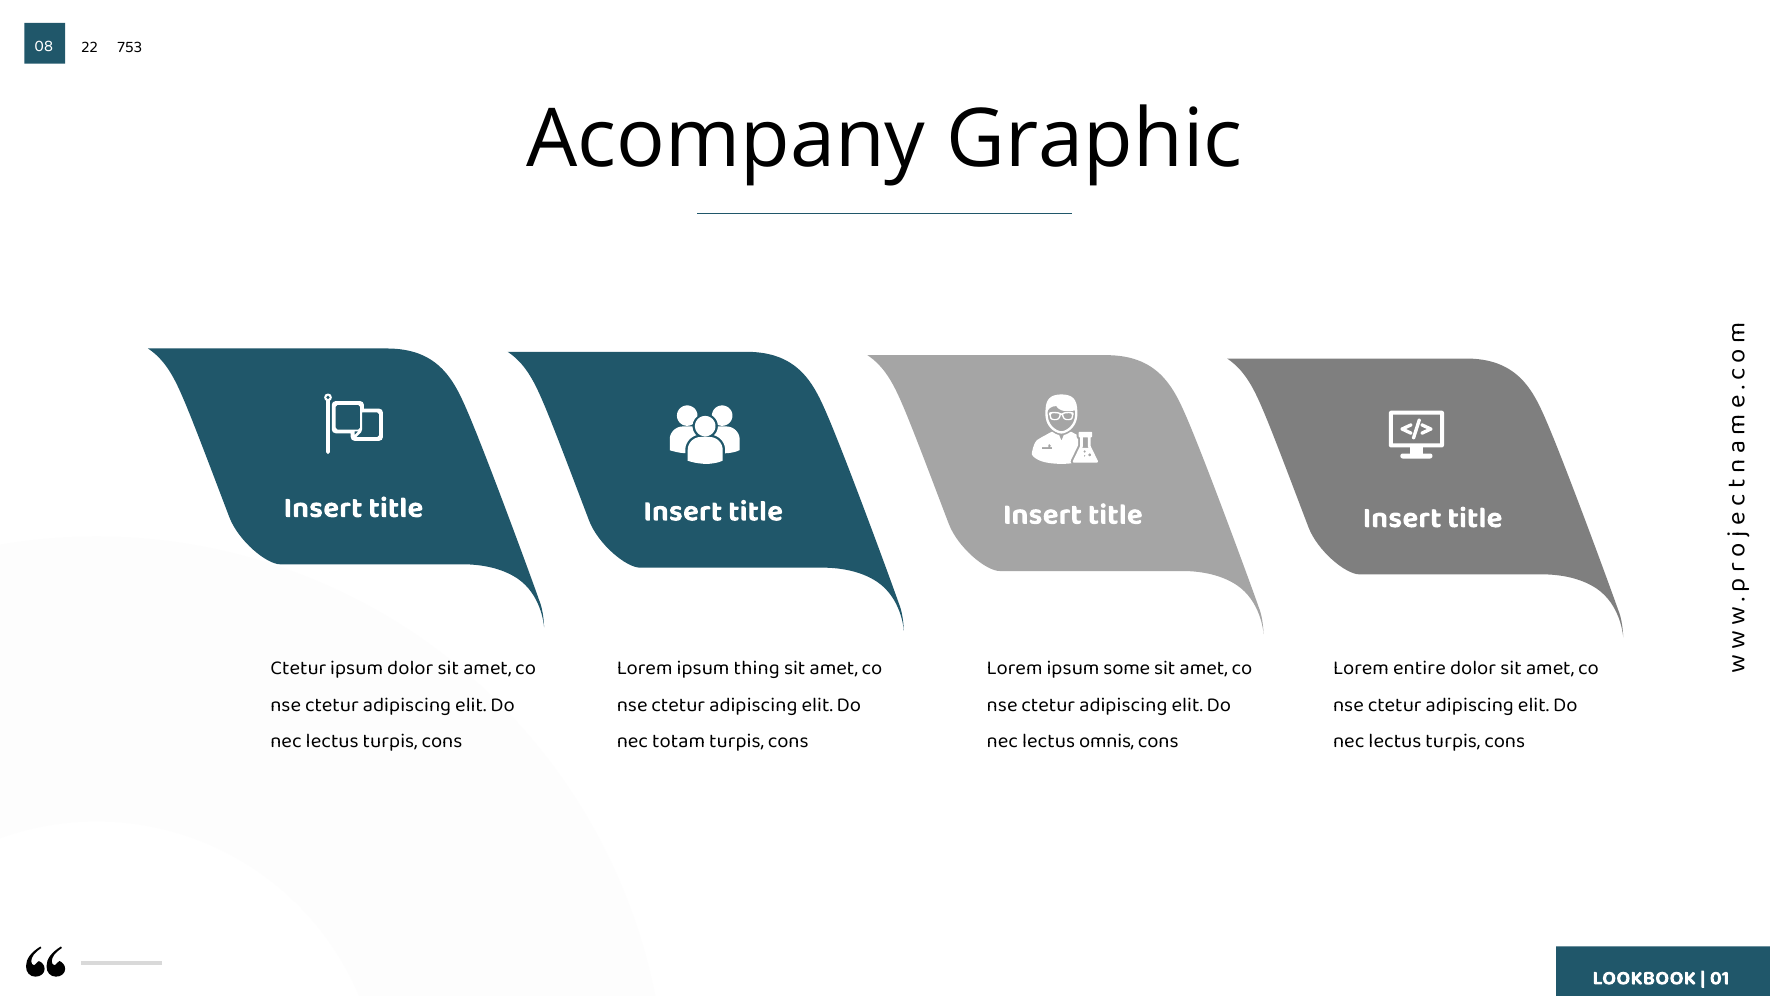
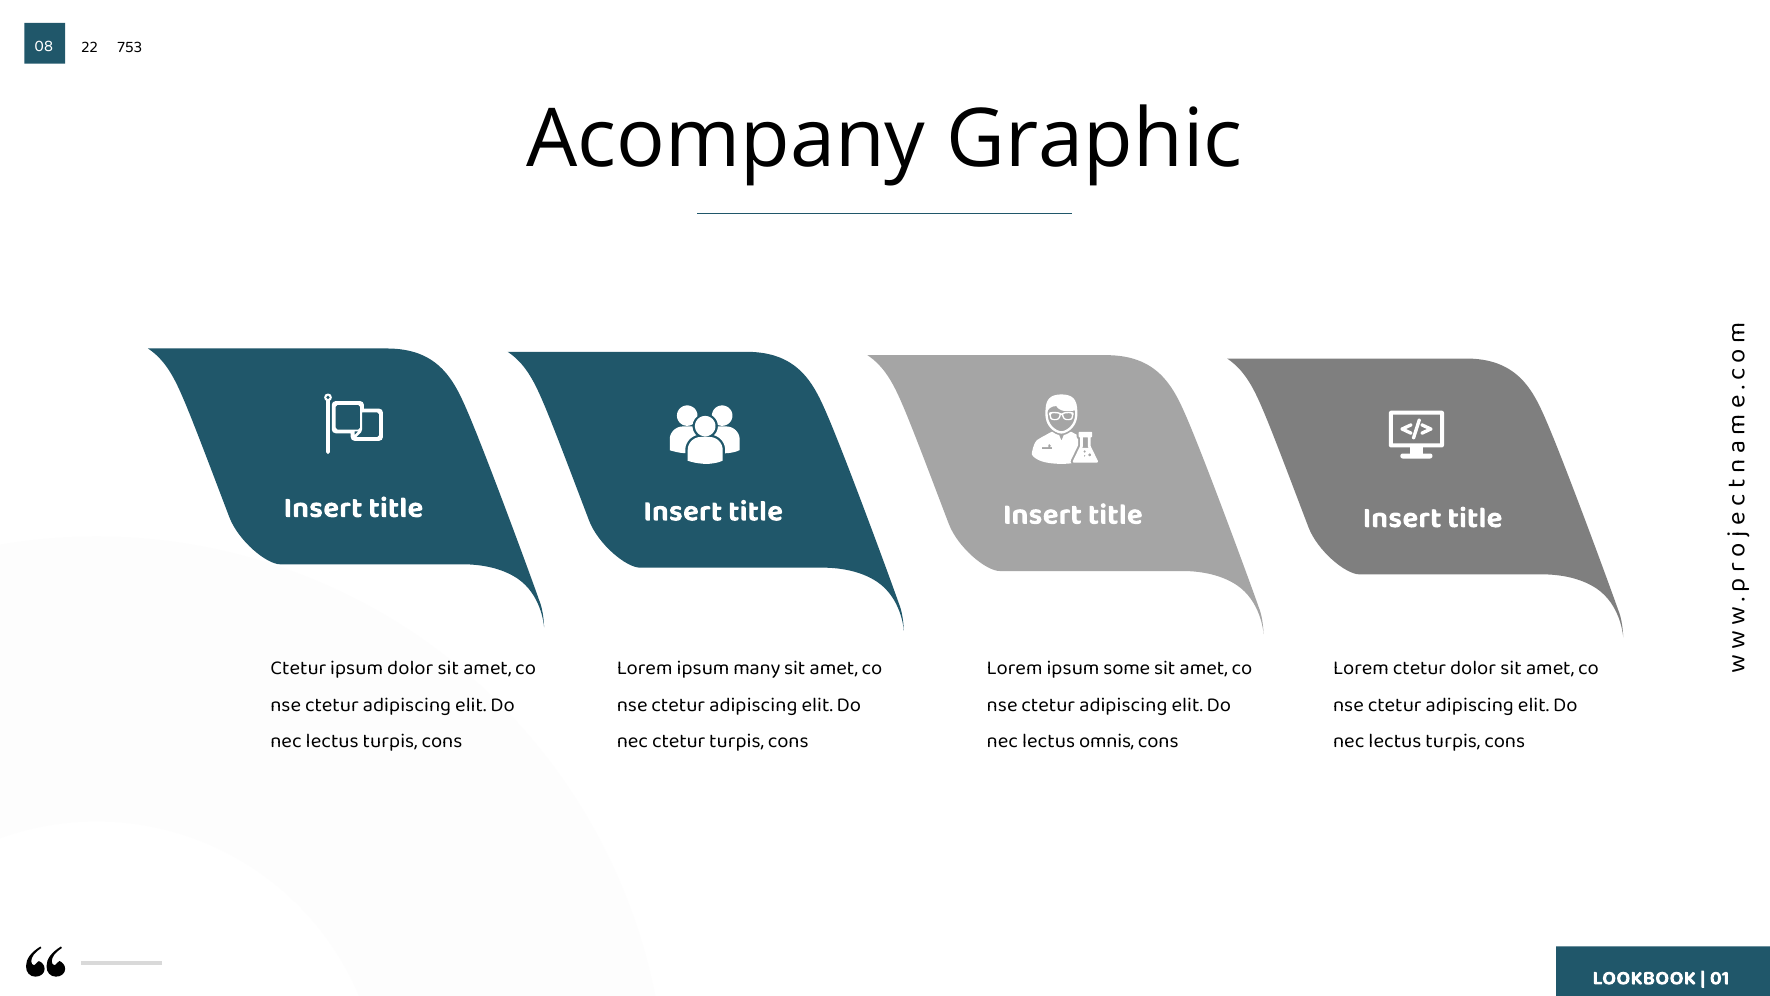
thing: thing -> many
Lorem entire: entire -> ctetur
nec totam: totam -> ctetur
